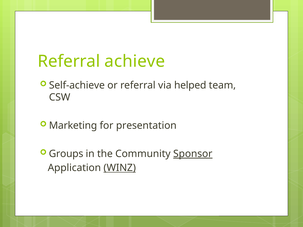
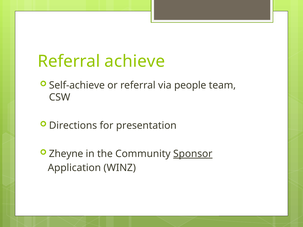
helped: helped -> people
Marketing: Marketing -> Directions
Groups: Groups -> Zheyne
WINZ underline: present -> none
